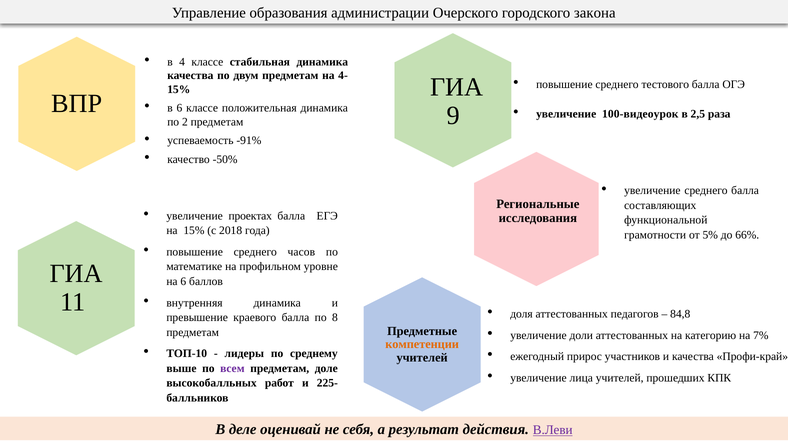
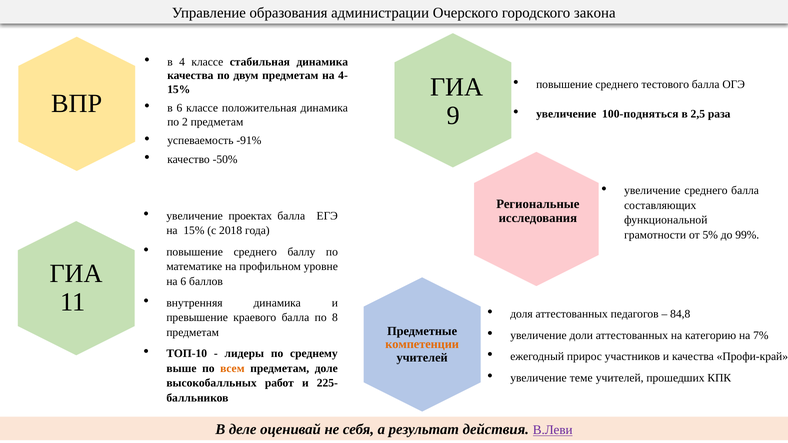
100-видеоурок: 100-видеоурок -> 100-подняться
66%: 66% -> 99%
часов: часов -> баллу
всем colour: purple -> orange
лица: лица -> теме
